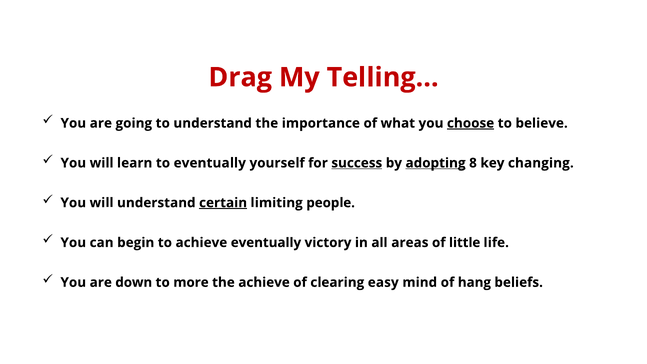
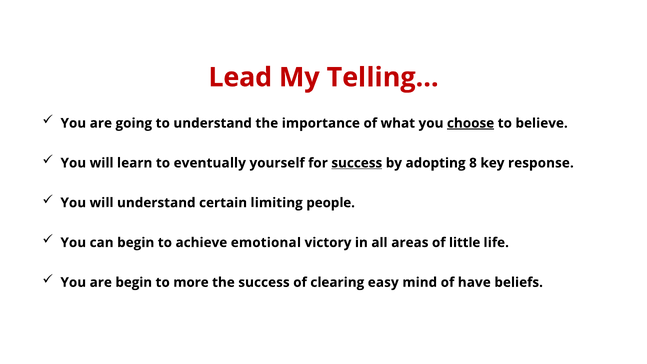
Drag: Drag -> Lead
adopting underline: present -> none
changing: changing -> response
certain underline: present -> none
achieve eventually: eventually -> emotional
are down: down -> begin
the achieve: achieve -> success
hang: hang -> have
